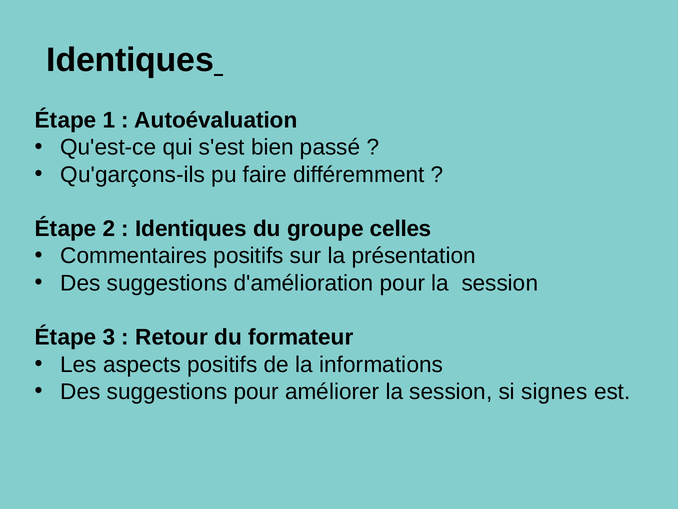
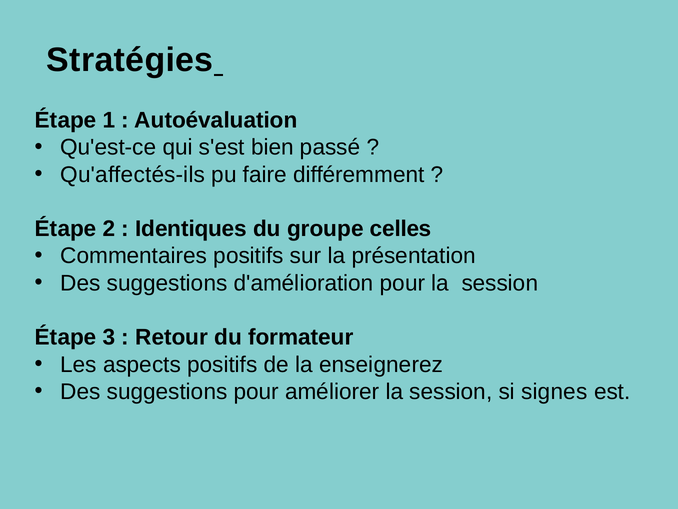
Identiques at (130, 60): Identiques -> Stratégies
Qu'garçons-ils: Qu'garçons-ils -> Qu'affectés-ils
informations: informations -> enseignerez
